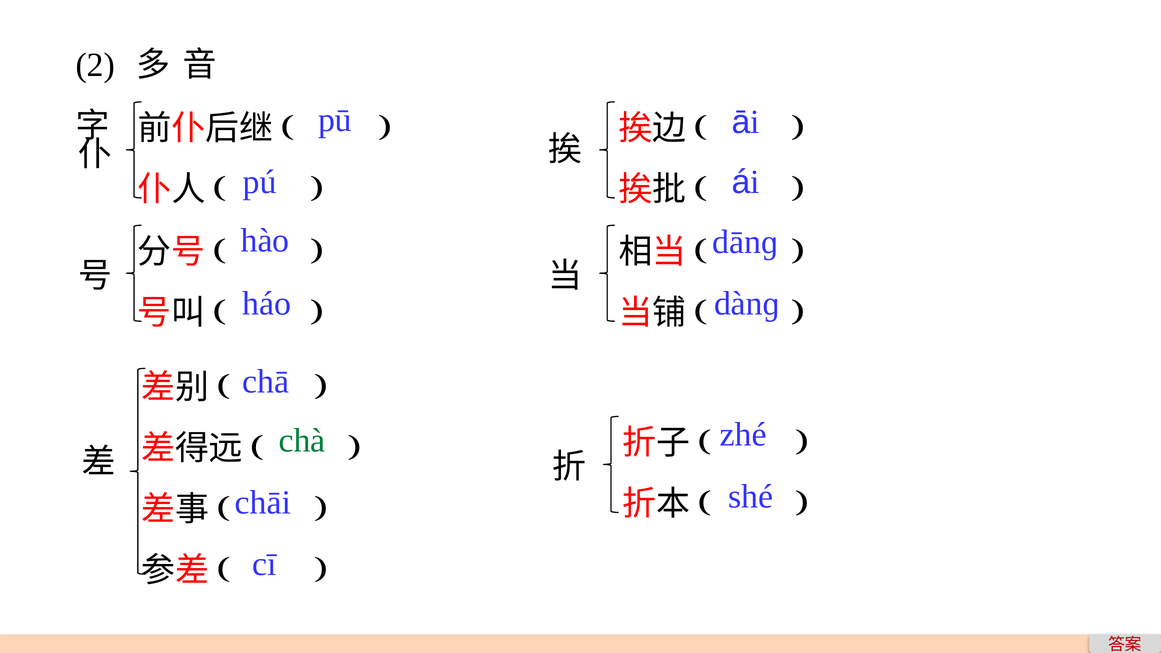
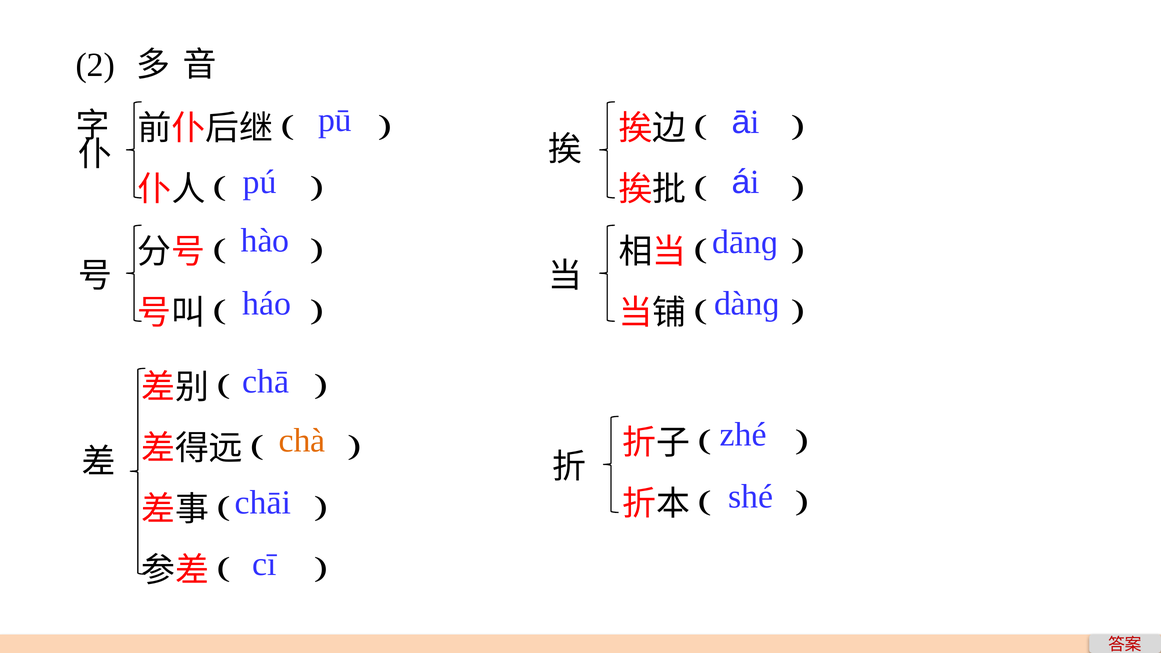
chà colour: green -> orange
